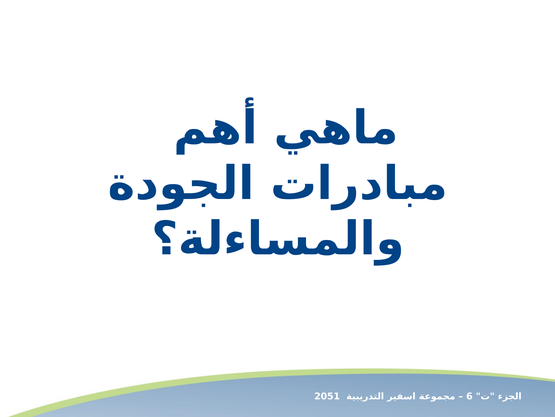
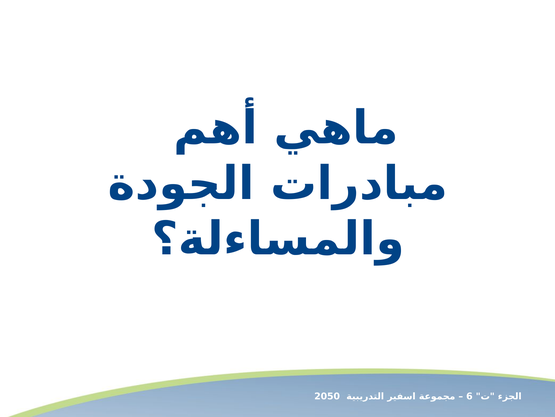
2051: 2051 -> 2050
